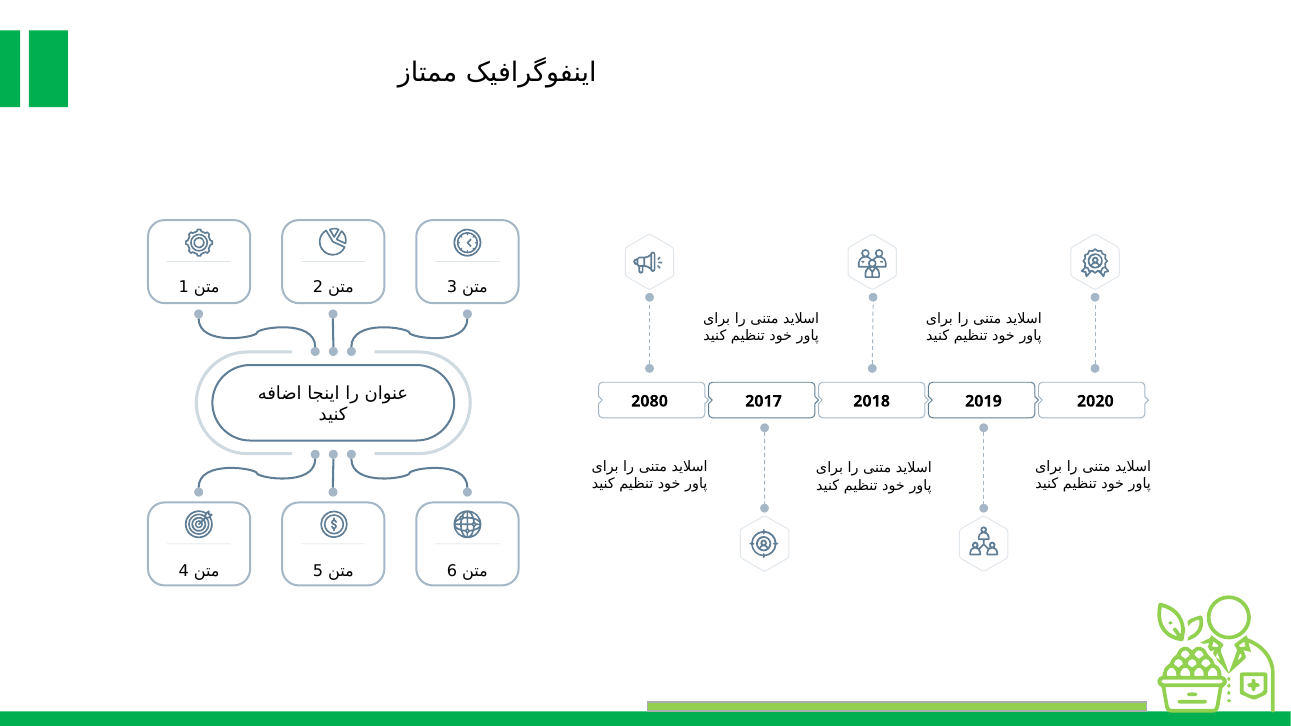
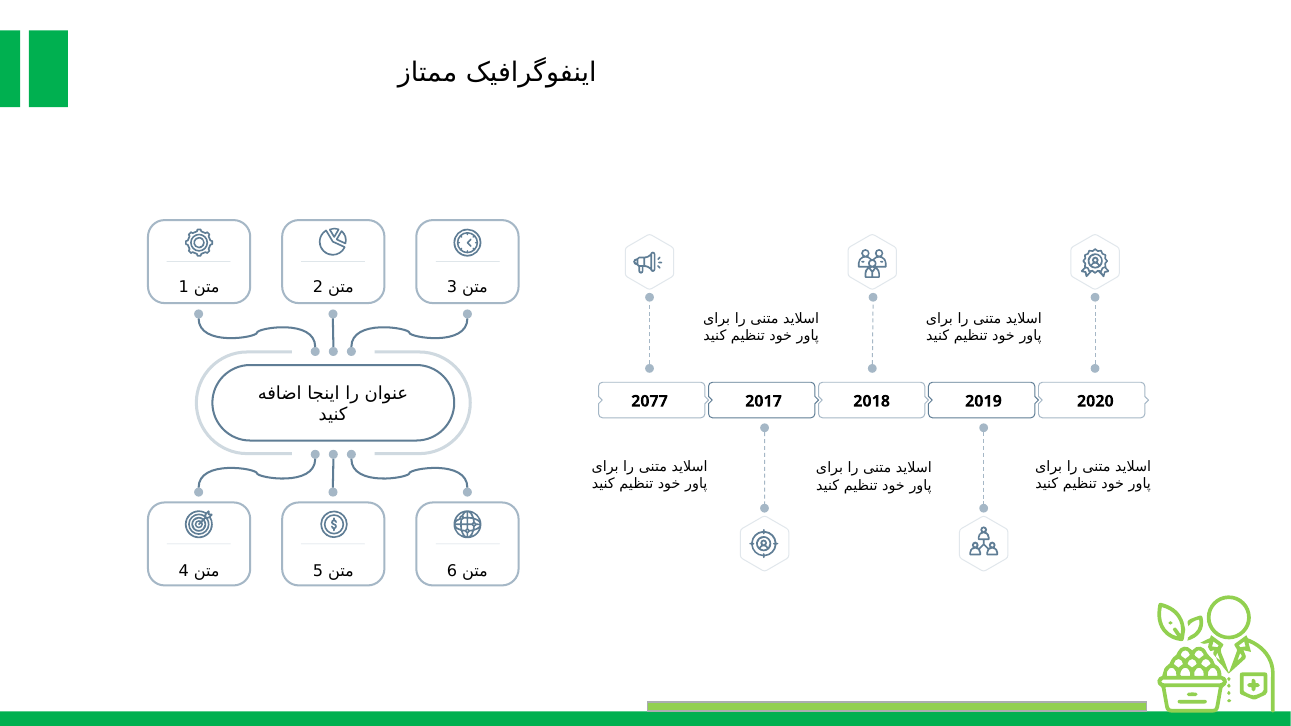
2080: 2080 -> 2077
